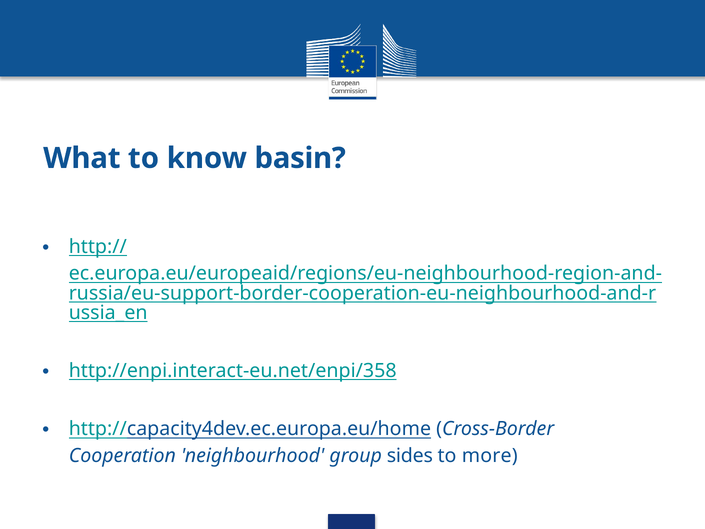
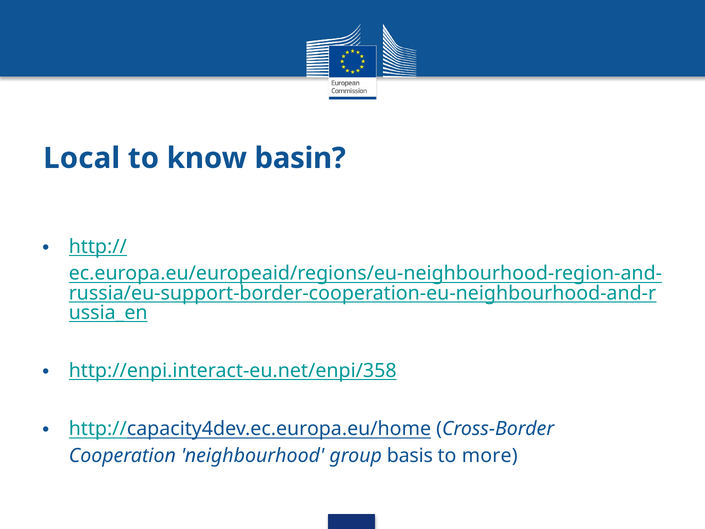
What: What -> Local
sides: sides -> basis
